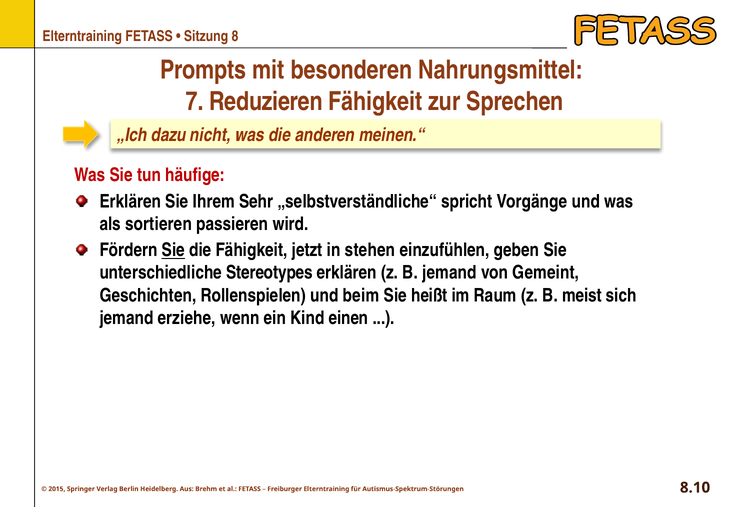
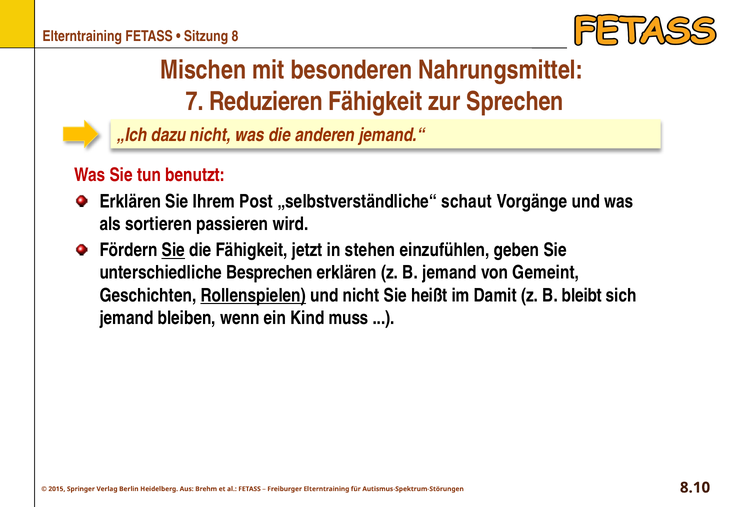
Prompts: Prompts -> Mischen
meinen.“: meinen.“ -> jemand.“
häufige: häufige -> benutzt
Sehr: Sehr -> Post
spricht: spricht -> schaut
Stereotypes: Stereotypes -> Besprechen
Rollenspielen underline: none -> present
und beim: beim -> nicht
Raum: Raum -> Damit
meist: meist -> bleibt
erziehe: erziehe -> bleiben
einen: einen -> muss
